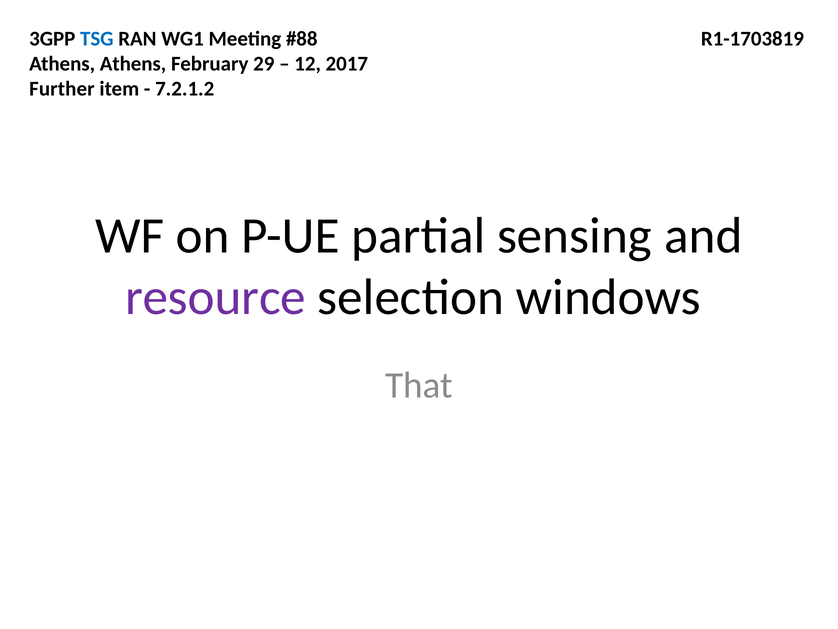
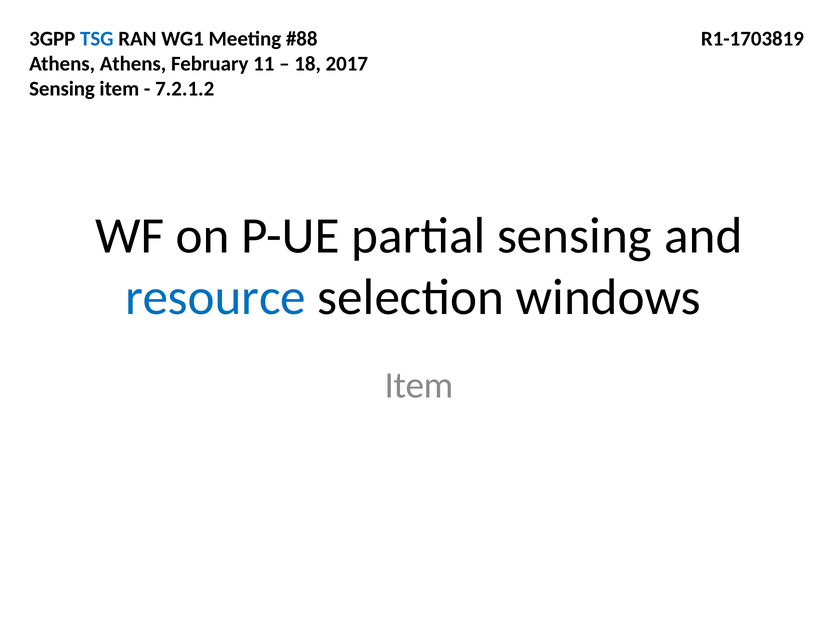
29: 29 -> 11
12: 12 -> 18
Further at (62, 89): Further -> Sensing
resource colour: purple -> blue
That at (419, 385): That -> Item
